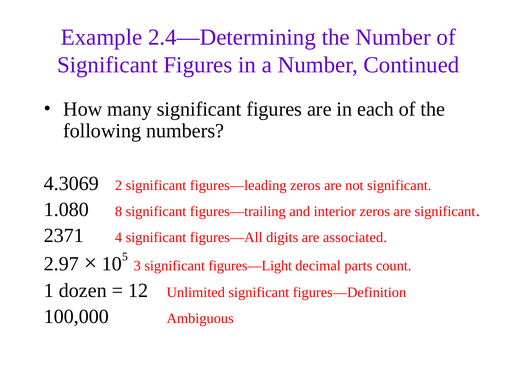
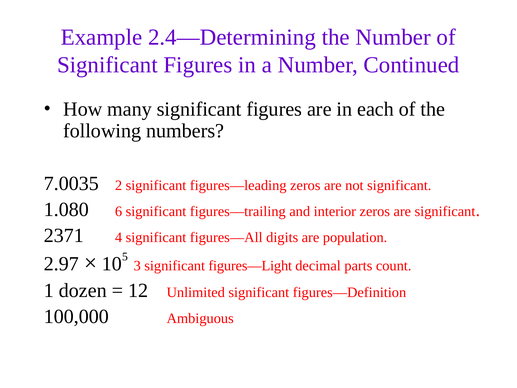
4.3069: 4.3069 -> 7.0035
8: 8 -> 6
associated: associated -> population
